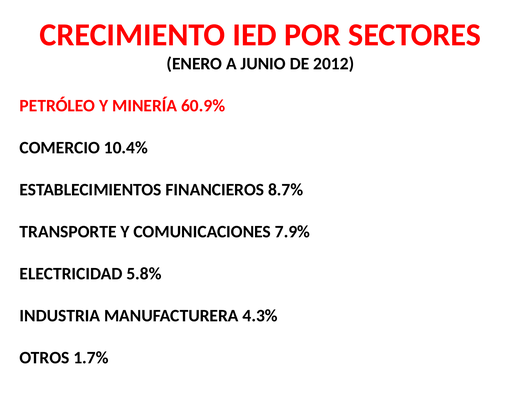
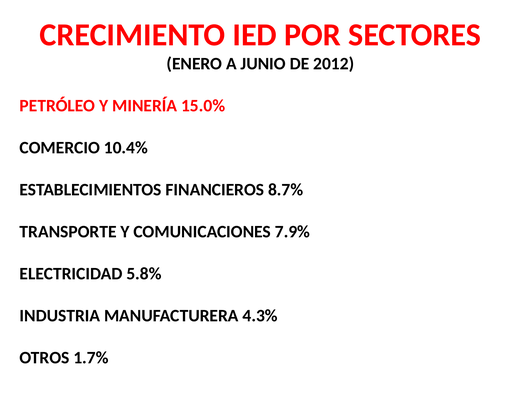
60.9%: 60.9% -> 15.0%
